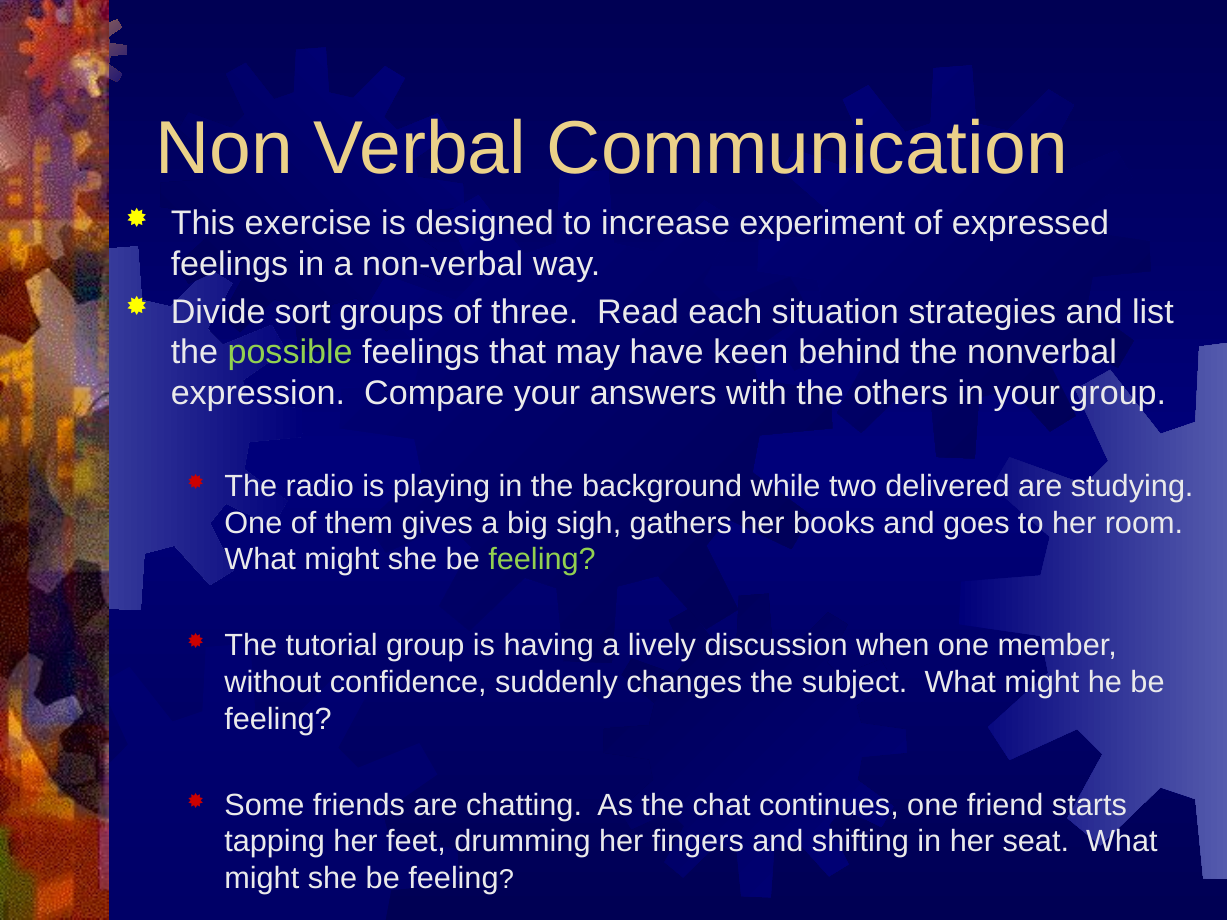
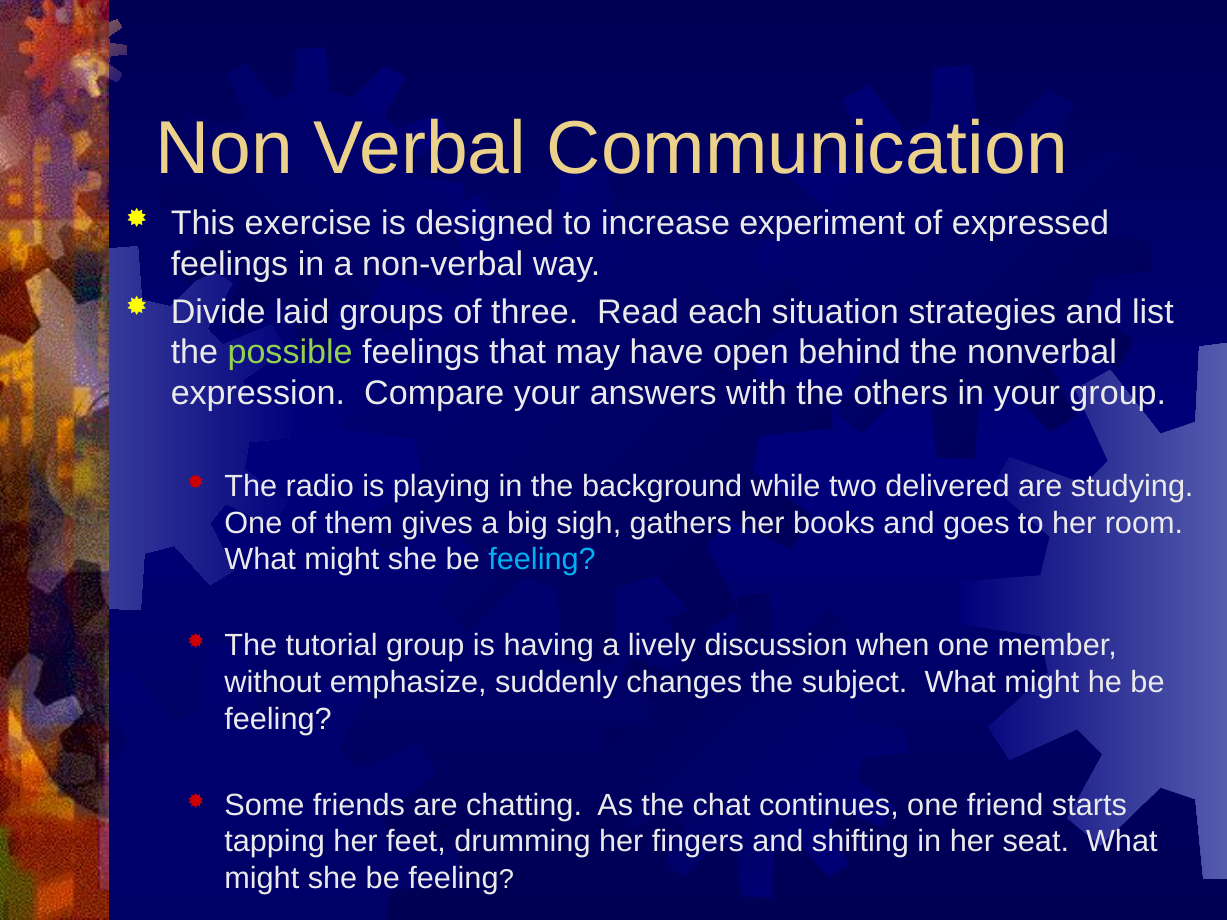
sort: sort -> laid
keen: keen -> open
feeling at (542, 560) colour: light green -> light blue
confidence: confidence -> emphasize
